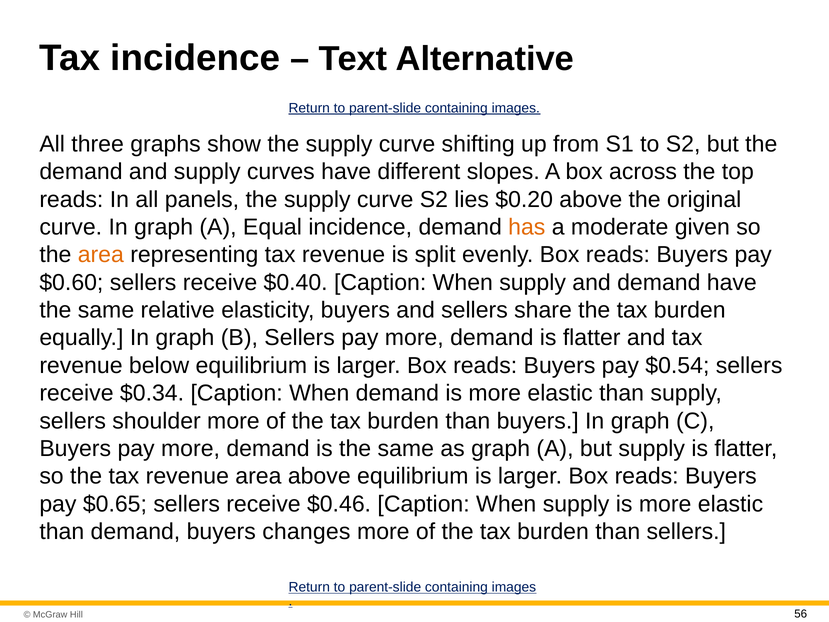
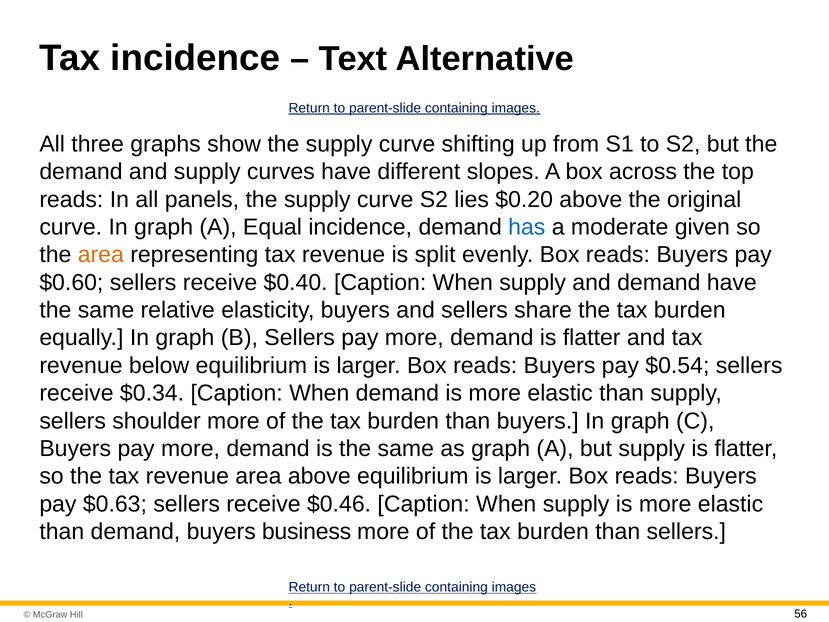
has colour: orange -> blue
$0.65: $0.65 -> $0.63
changes: changes -> business
